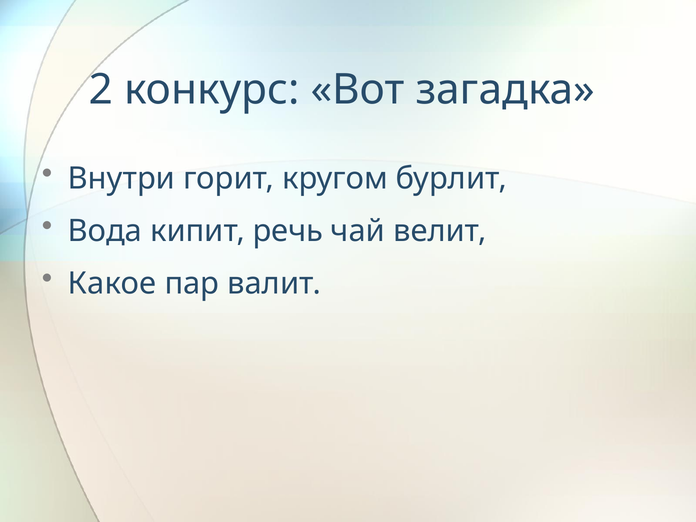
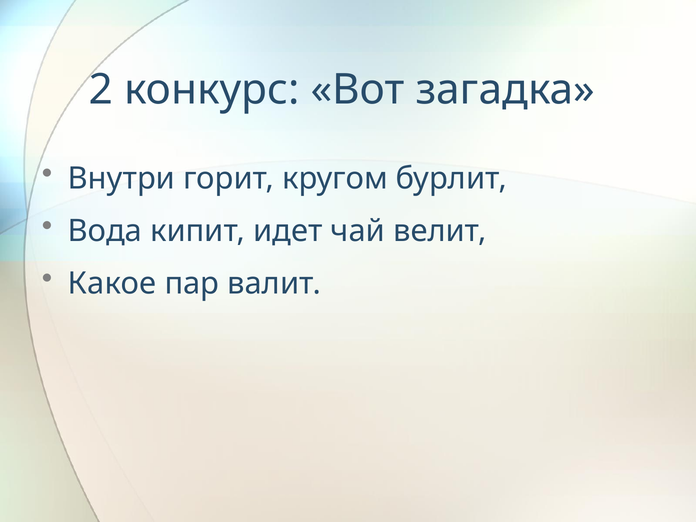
речь: речь -> идет
